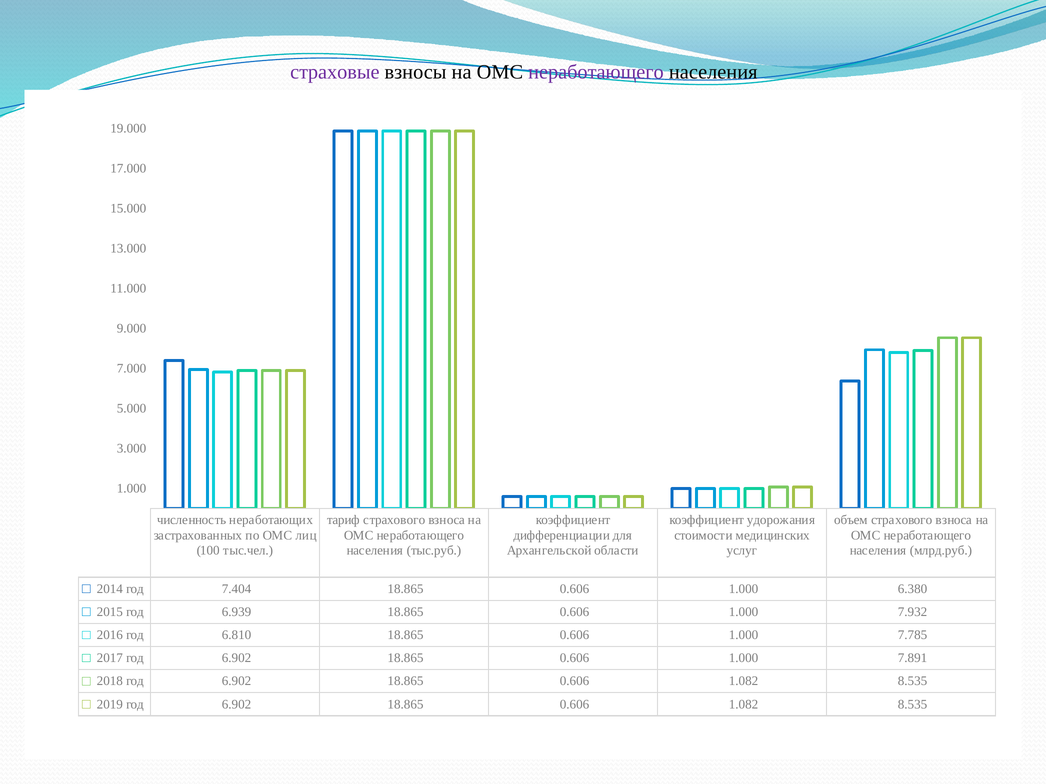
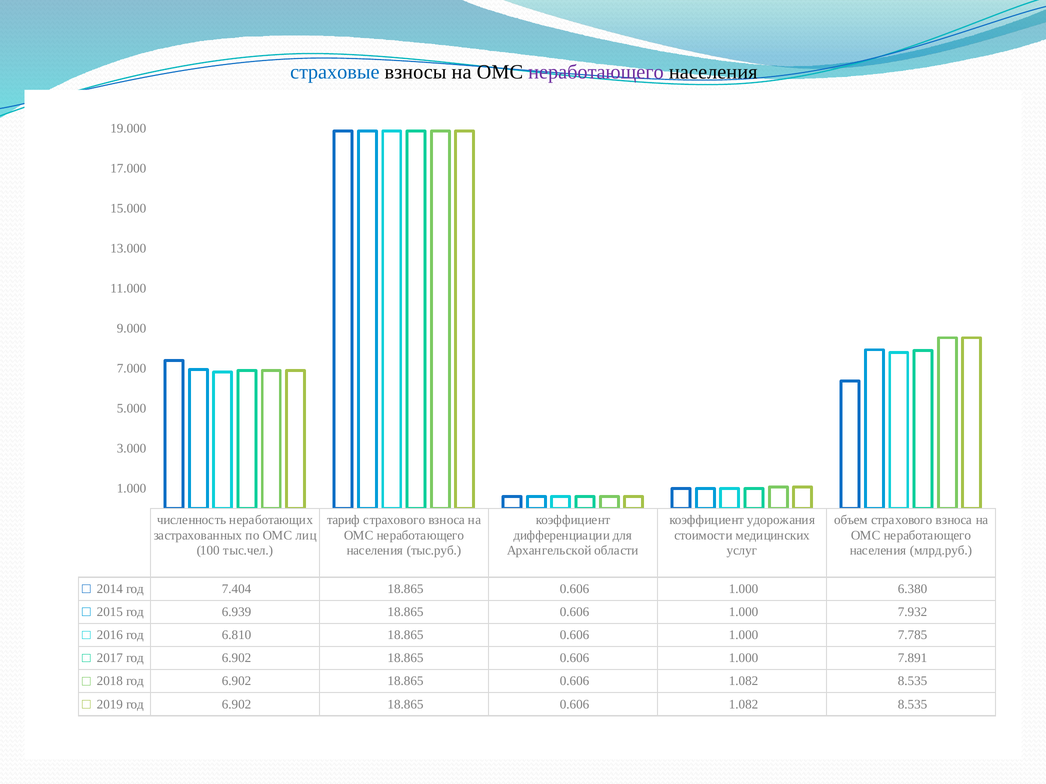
страховые colour: purple -> blue
